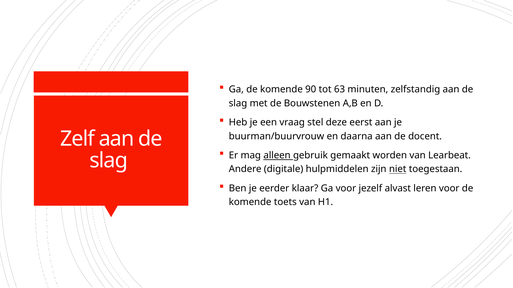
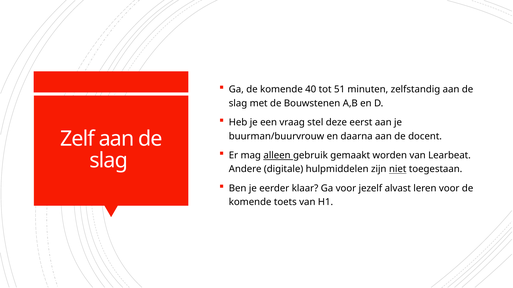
90: 90 -> 40
63: 63 -> 51
